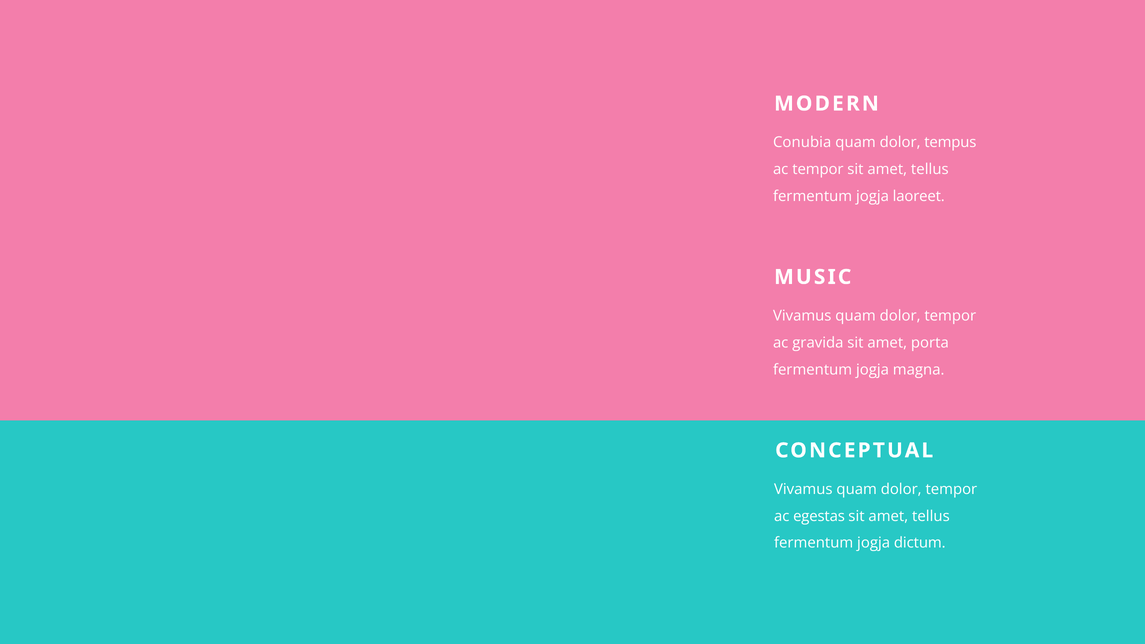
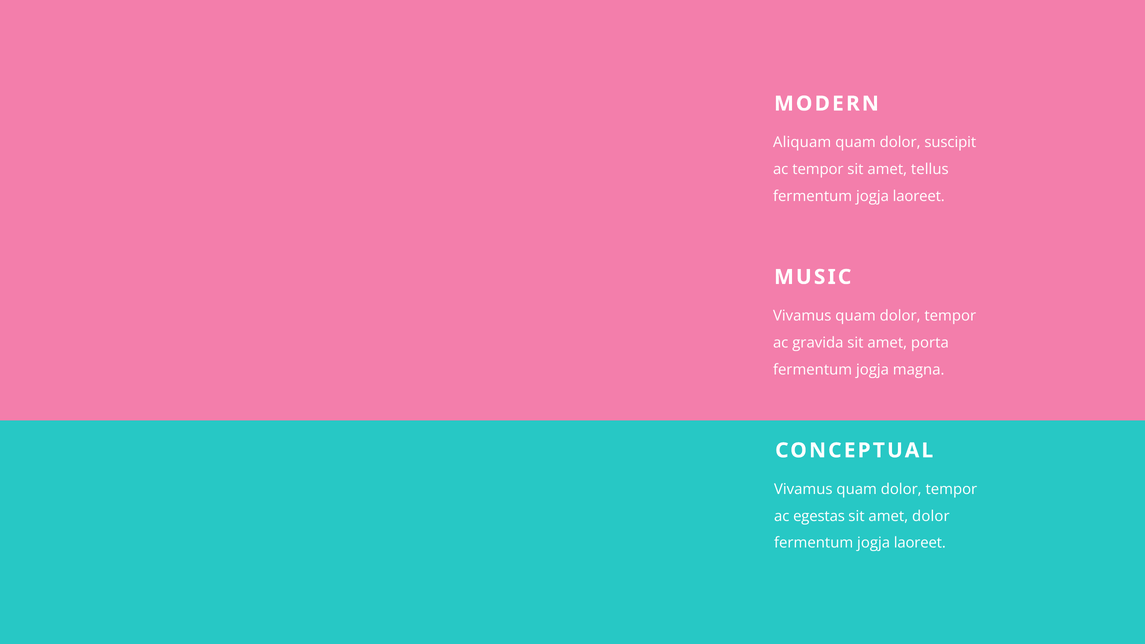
Conubia: Conubia -> Aliquam
tempus: tempus -> suscipit
tellus at (931, 516): tellus -> dolor
dictum at (920, 543): dictum -> laoreet
